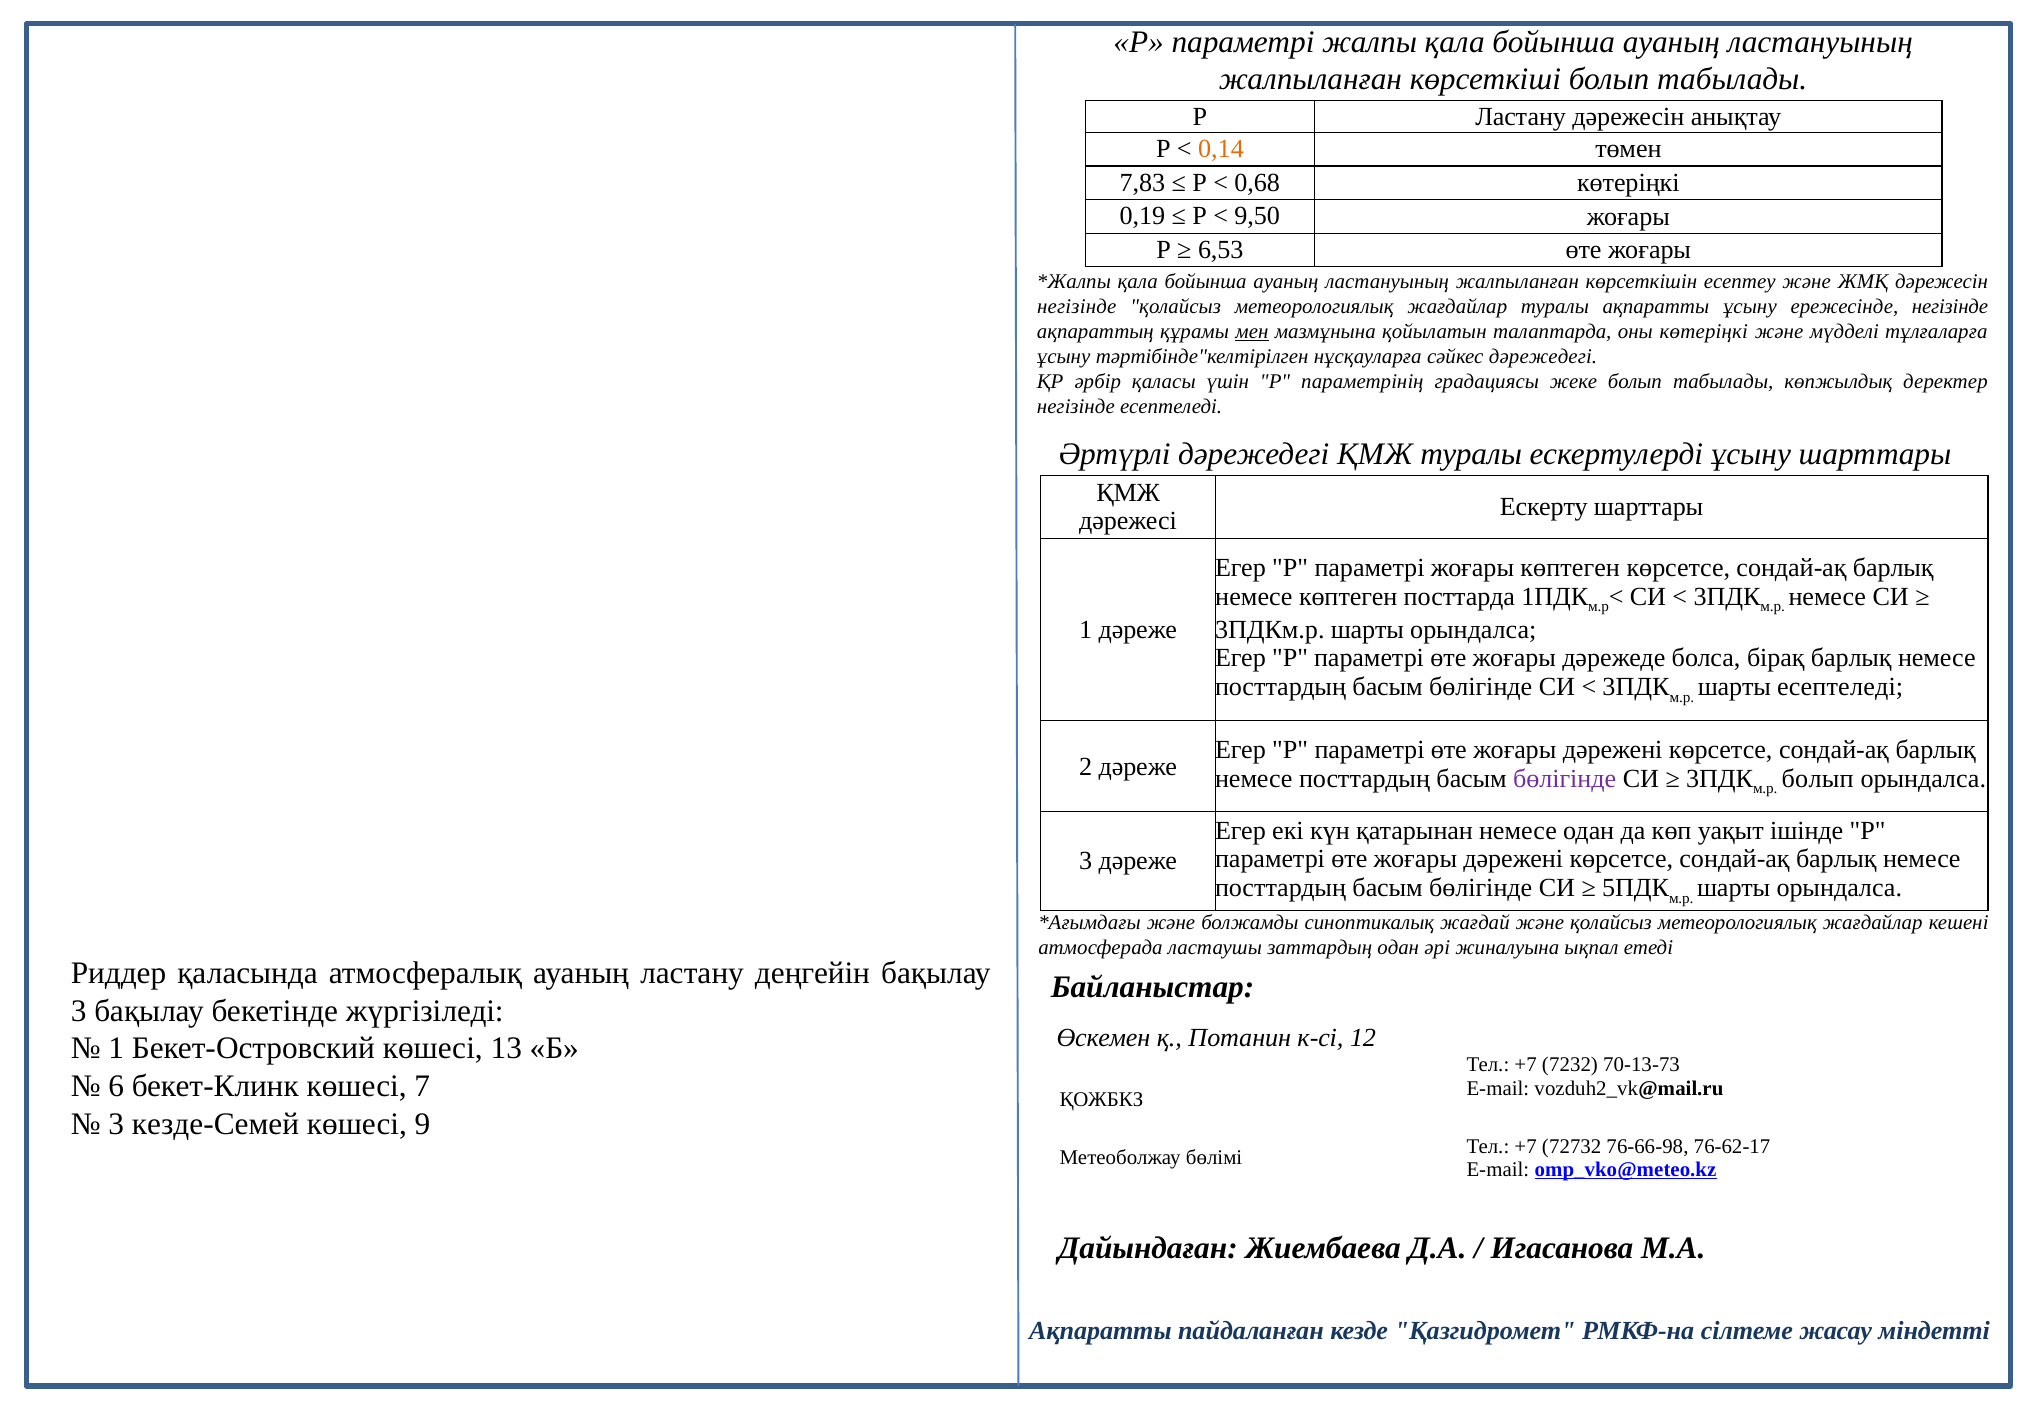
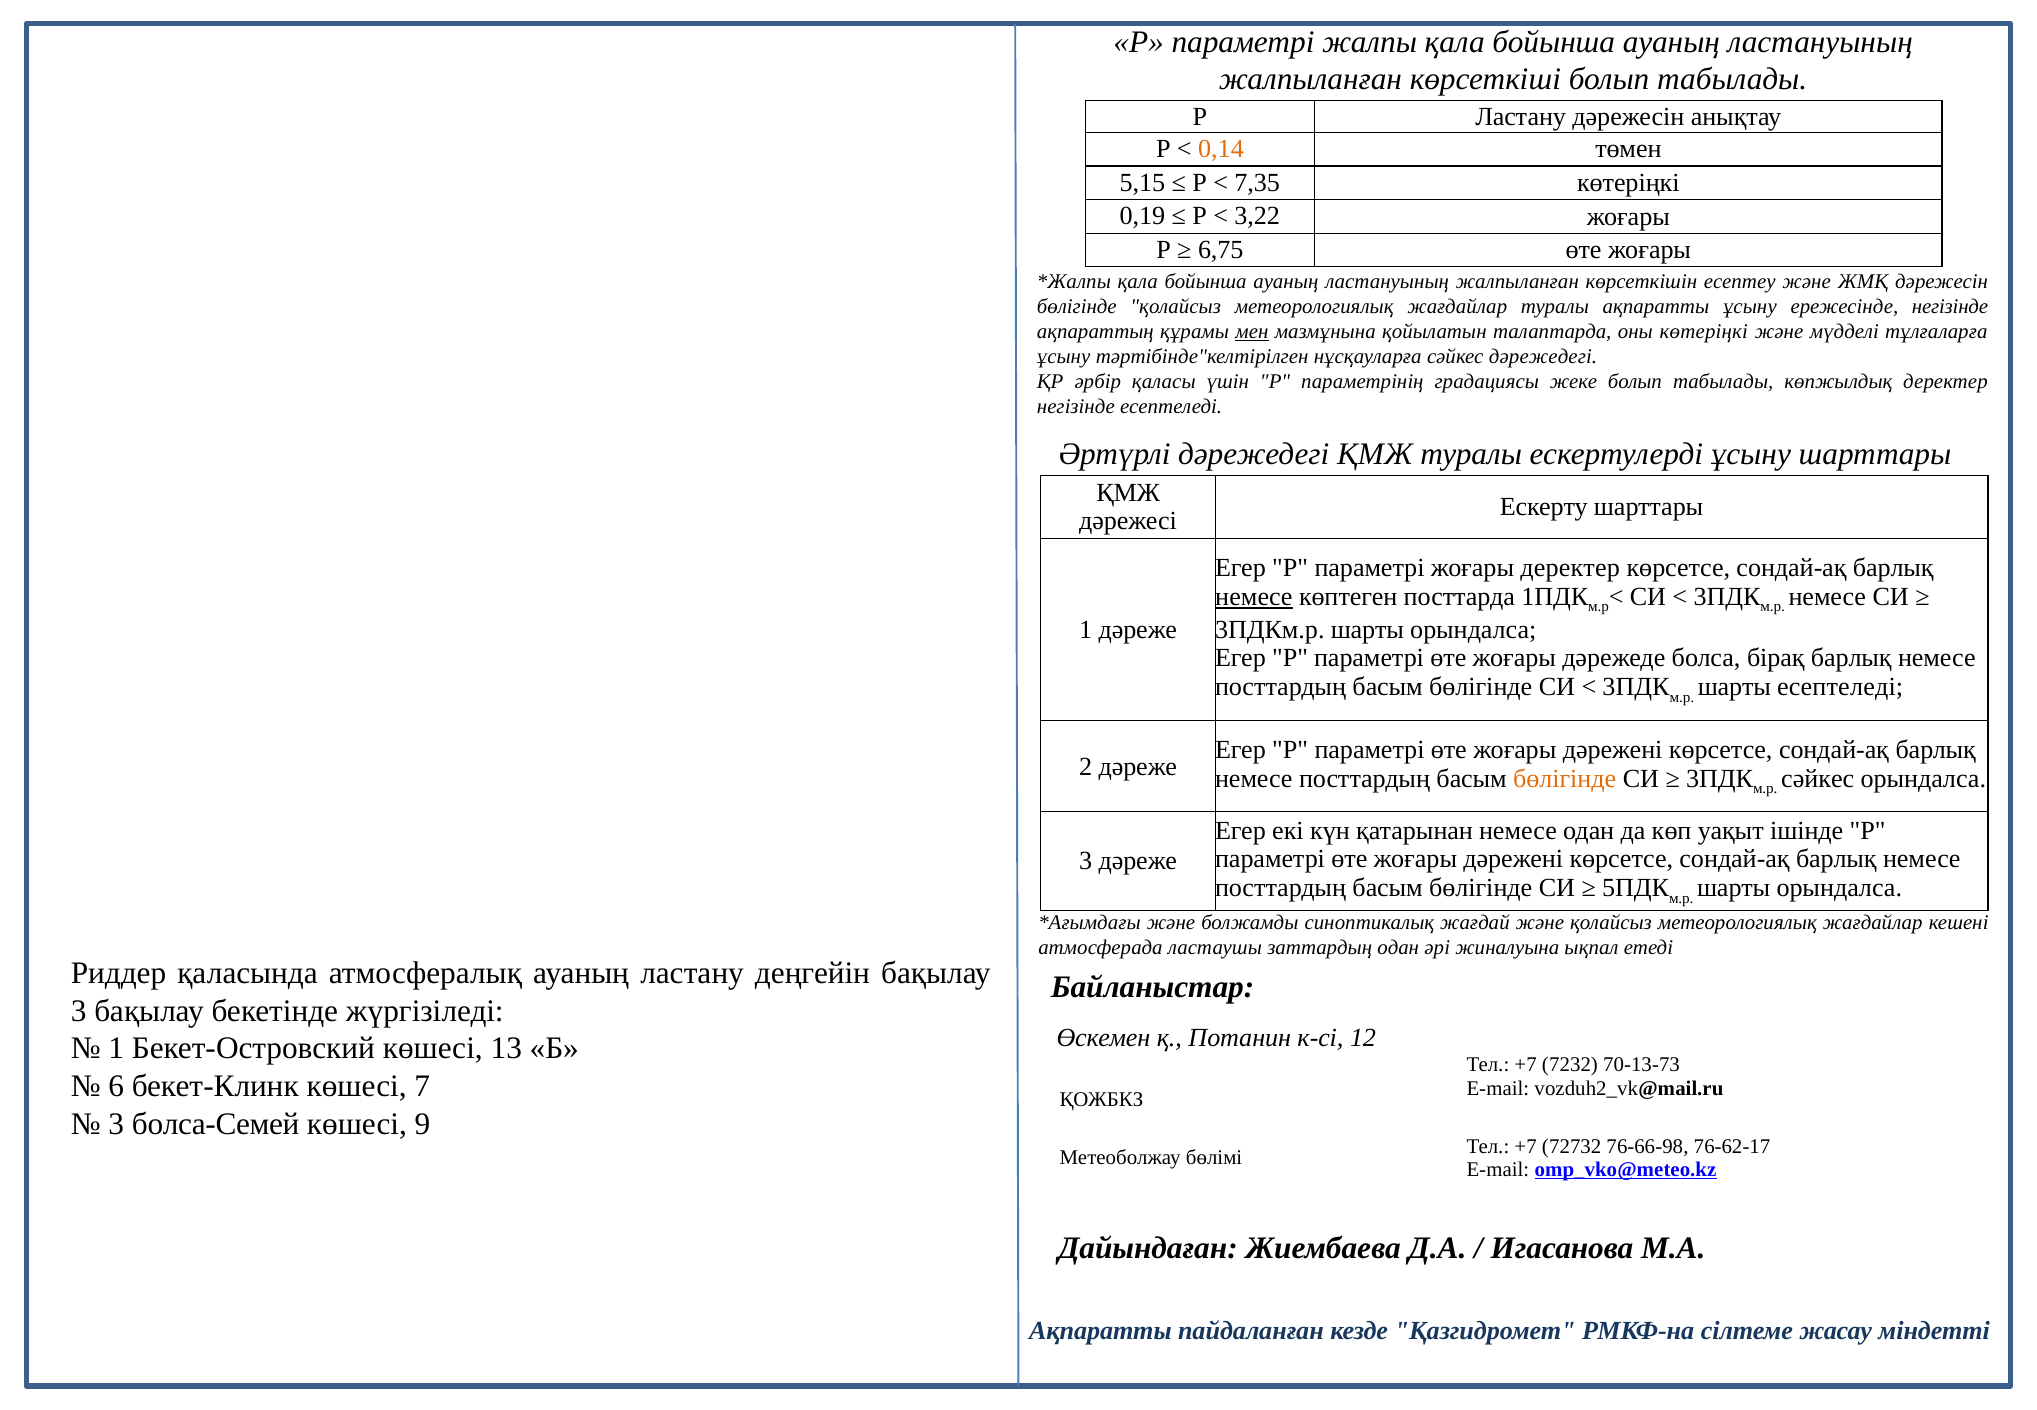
7,83: 7,83 -> 5,15
0,68: 0,68 -> 7,35
9,50: 9,50 -> 3,22
6,53: 6,53 -> 6,75
негізінде at (1077, 306): негізінде -> бөлігінде
жоғары көптеген: көптеген -> деректер
немесе at (1254, 597) underline: none -> present
бөлігінде at (1565, 779) colour: purple -> orange
болып at (1818, 779): болып -> сәйкес
кезде-Семей: кезде-Семей -> болса-Семей
